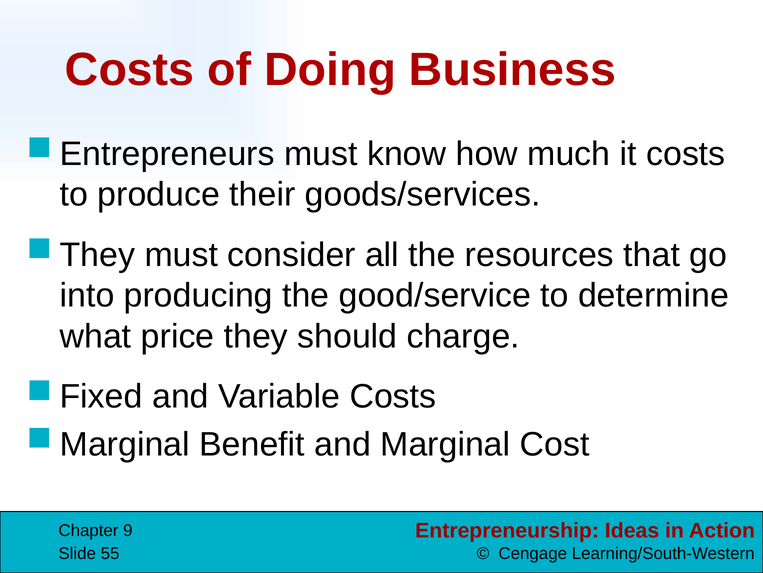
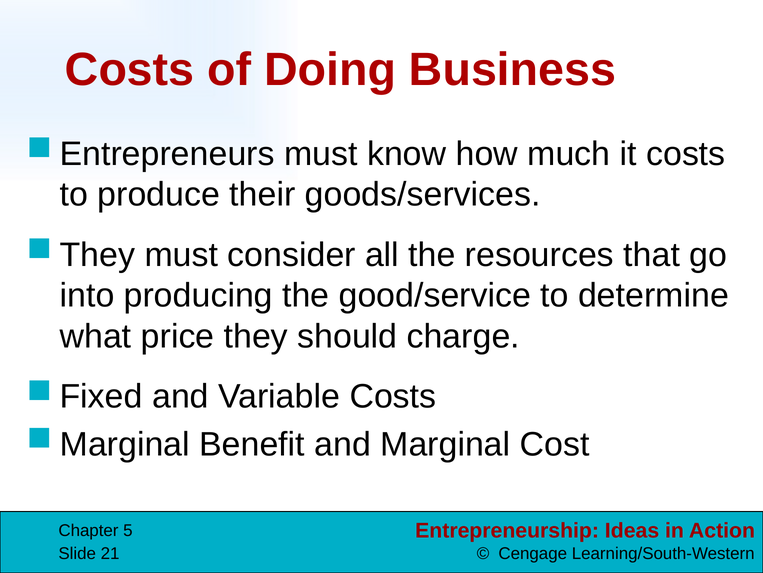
9: 9 -> 5
55: 55 -> 21
